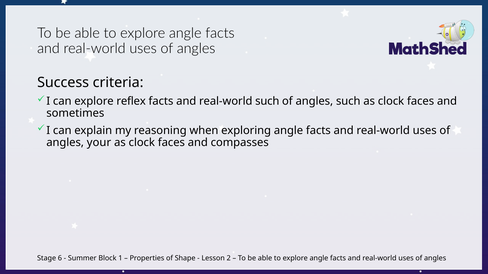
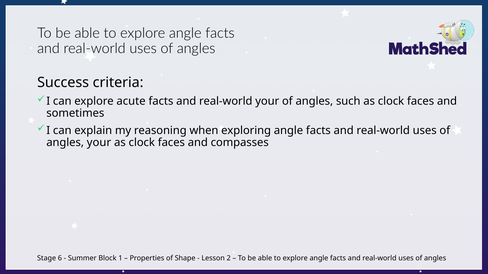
reflex: reflex -> acute
real-world such: such -> your
